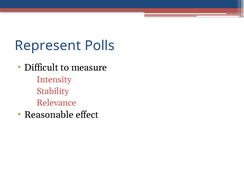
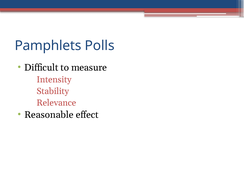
Represent: Represent -> Pamphlets
